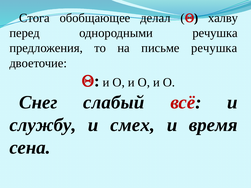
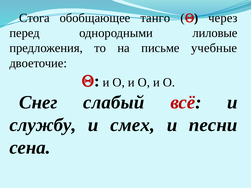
делал: делал -> танго
халву: халву -> через
однородными речушка: речушка -> лиловые
письме речушка: речушка -> учебные
время: время -> песни
